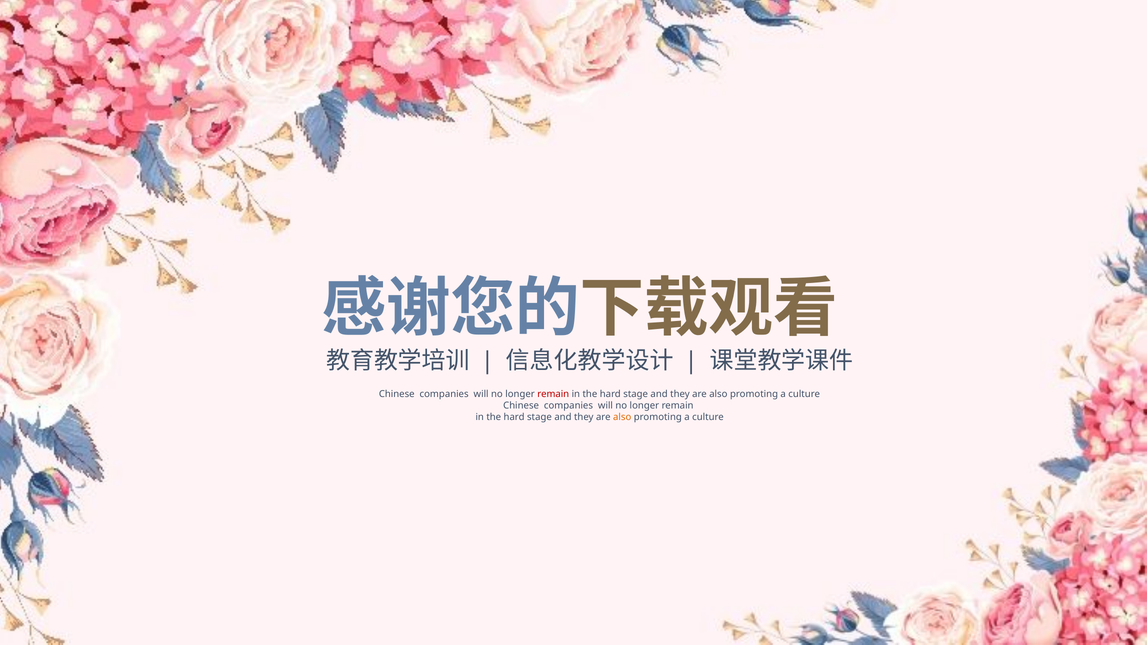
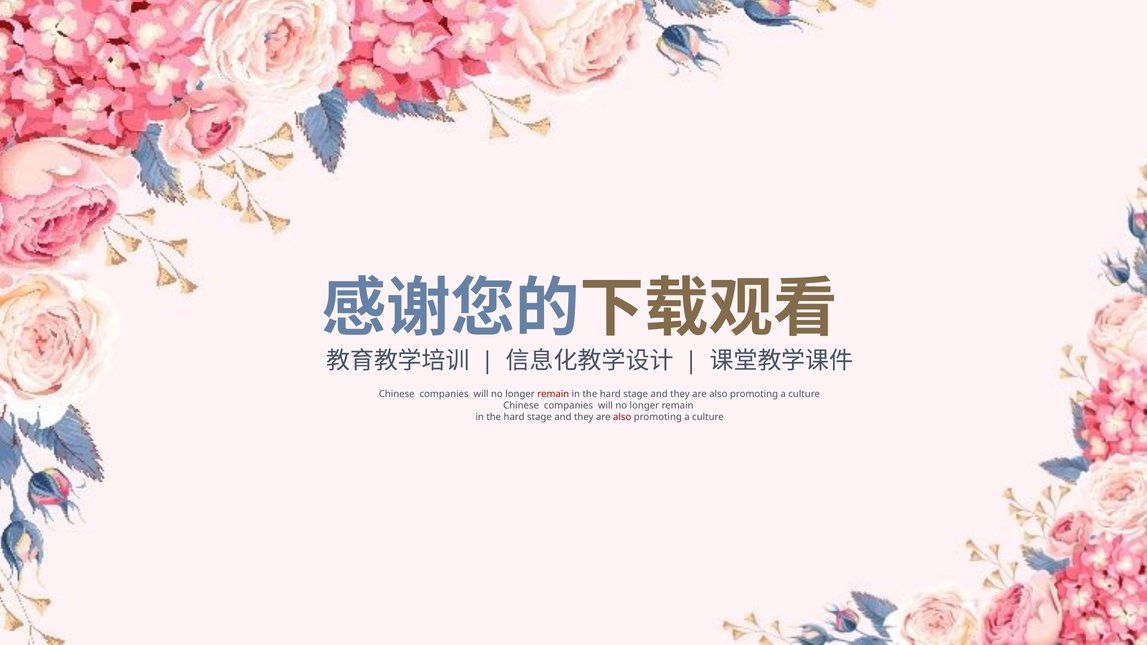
also at (622, 417) colour: orange -> red
